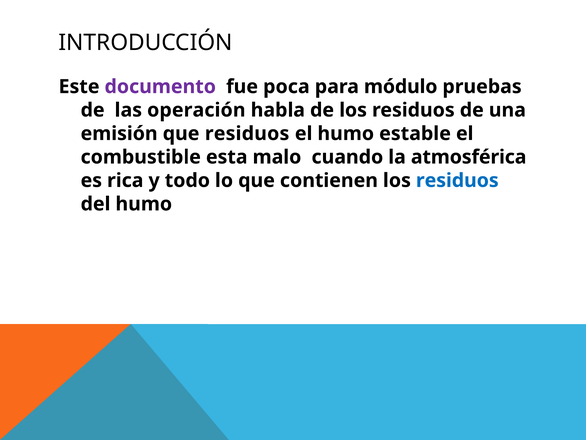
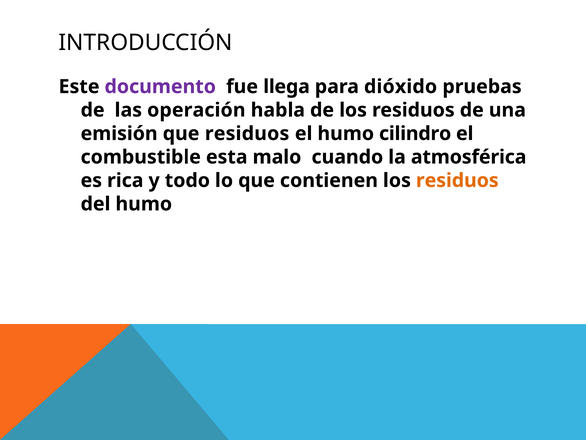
poca: poca -> llega
módulo: módulo -> dióxido
estable: estable -> cilindro
residuos at (457, 180) colour: blue -> orange
